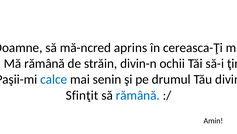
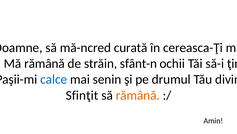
aprins: aprins -> curată
divin-n: divin-n -> sfânt-n
rămână at (138, 95) colour: blue -> orange
